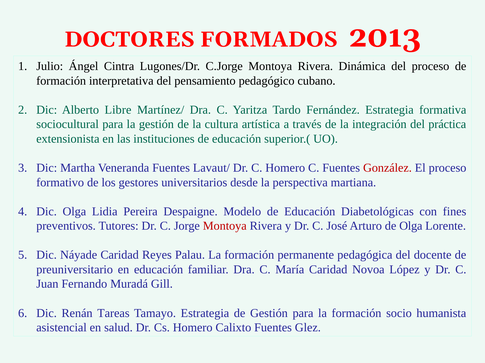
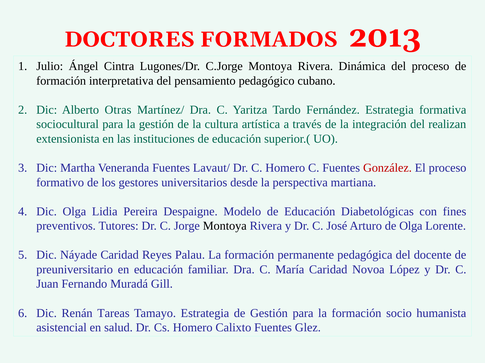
Libre: Libre -> Otras
práctica: práctica -> realizan
Montoya at (225, 226) colour: red -> black
